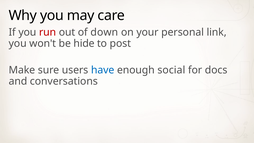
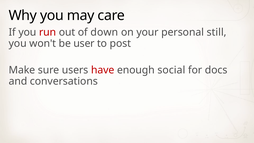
link: link -> still
hide: hide -> user
have colour: blue -> red
